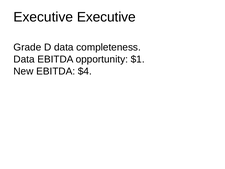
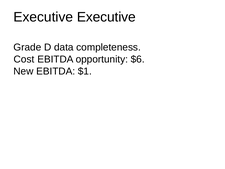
Data at (24, 59): Data -> Cost
$1: $1 -> $6
$4: $4 -> $1
